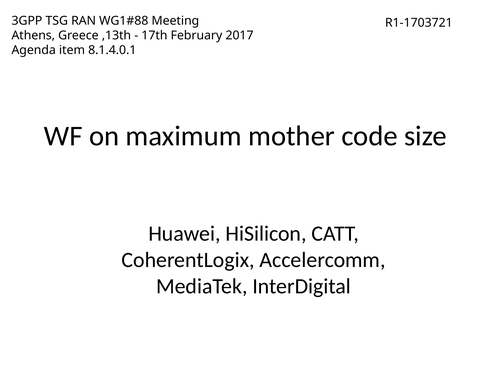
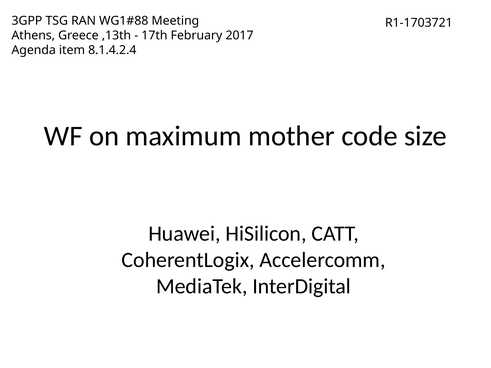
8.1.4.0.1: 8.1.4.0.1 -> 8.1.4.2.4
